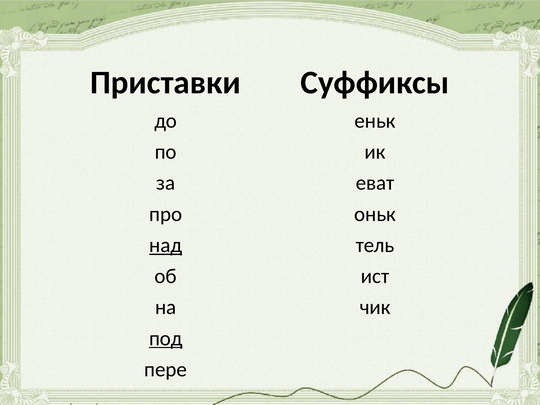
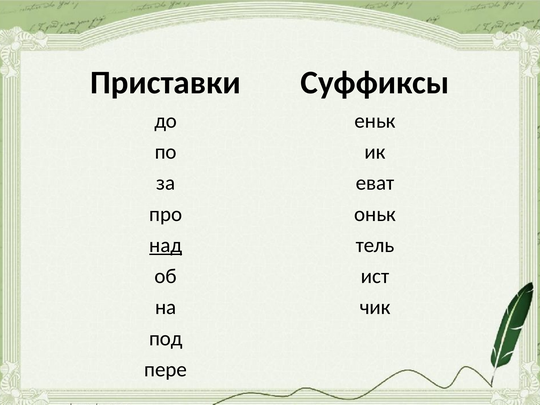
под underline: present -> none
